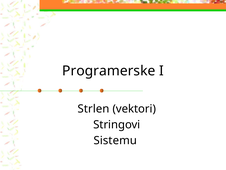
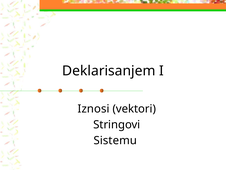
Programerske: Programerske -> Deklarisanjem
Strlen: Strlen -> Iznosi
